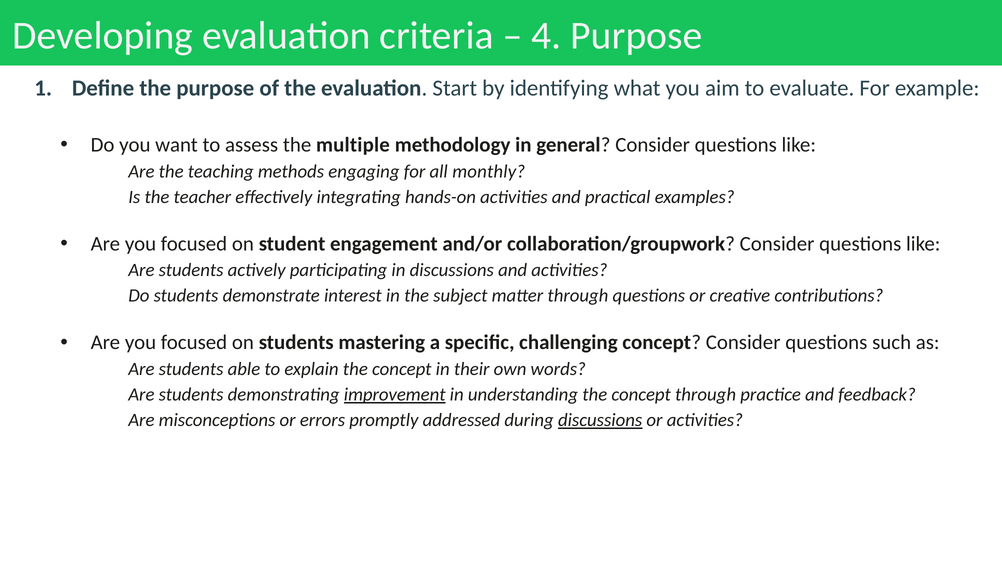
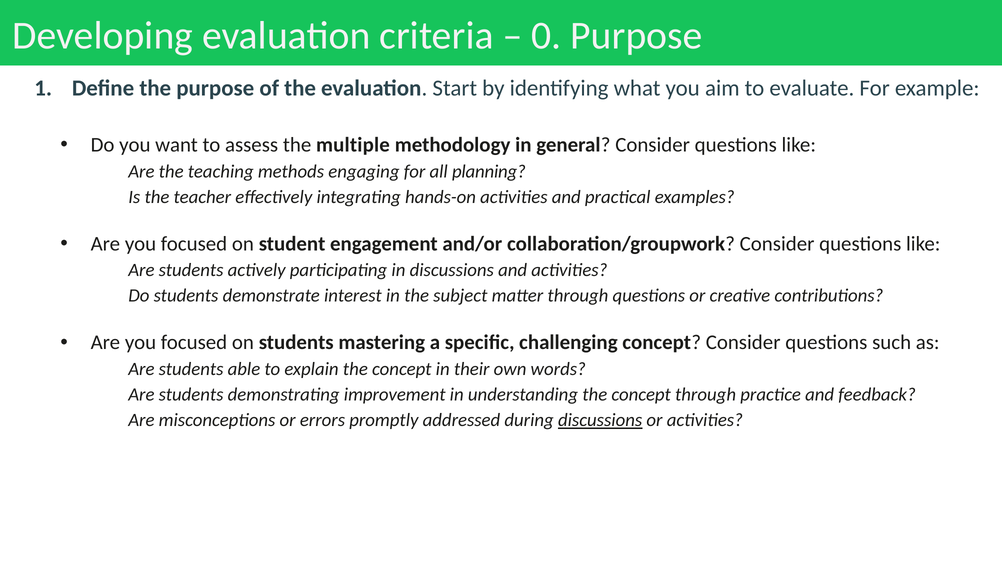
4: 4 -> 0
monthly: monthly -> planning
improvement underline: present -> none
